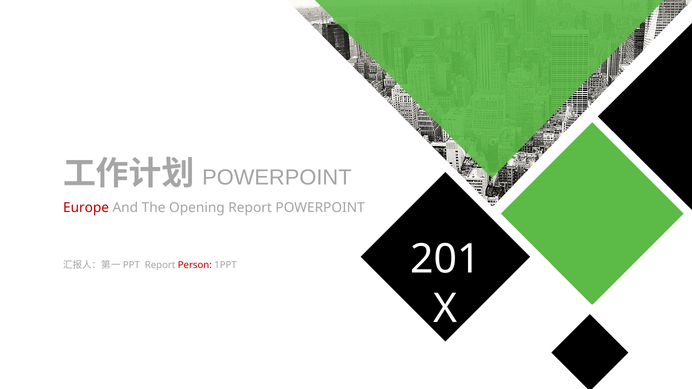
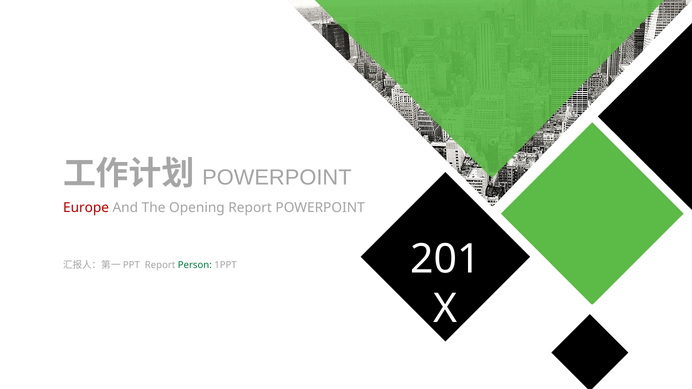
Person colour: red -> green
